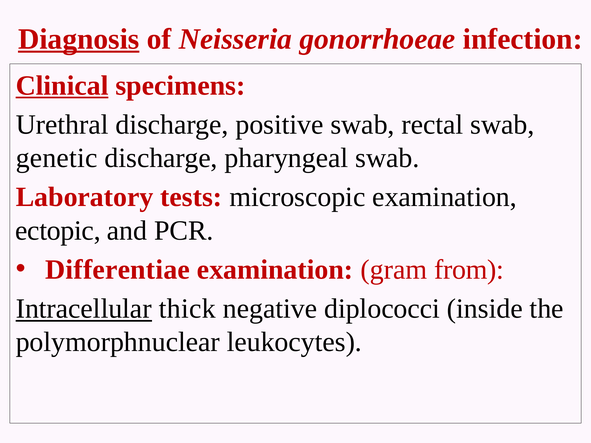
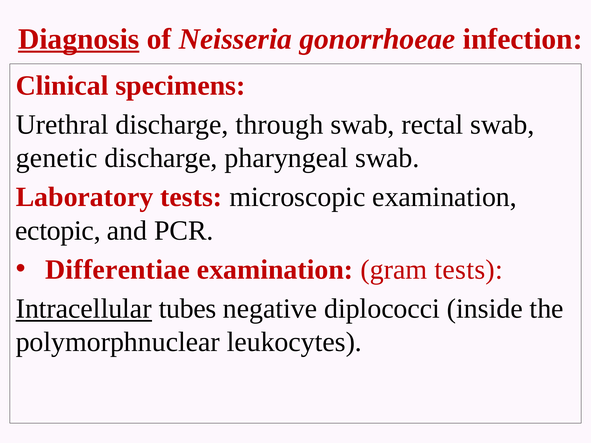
Clinical underline: present -> none
positive: positive -> through
gram from: from -> tests
thick: thick -> tubes
